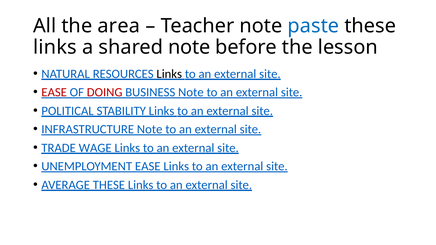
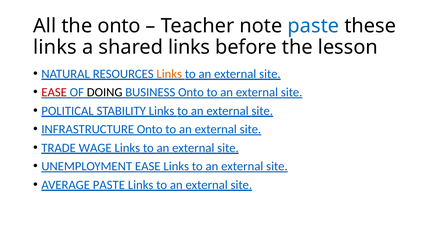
the area: area -> onto
shared note: note -> links
Links at (169, 74) colour: black -> orange
DOING colour: red -> black
BUSINESS Note: Note -> Onto
INFRASTRUCTURE Note: Note -> Onto
AVERAGE THESE: THESE -> PASTE
